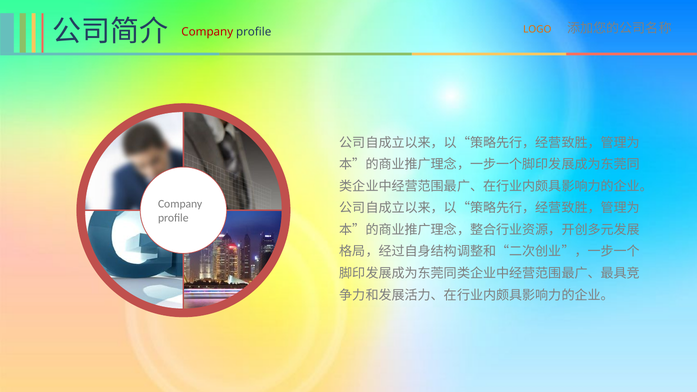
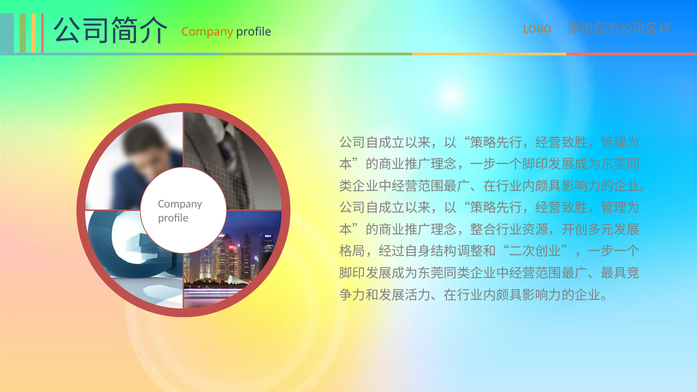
Company at (207, 32) colour: red -> orange
